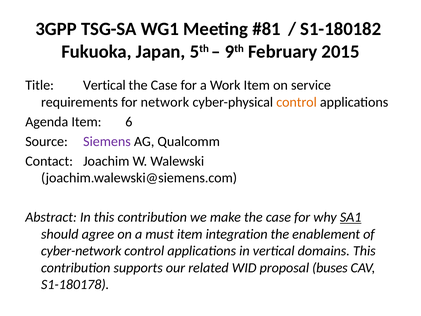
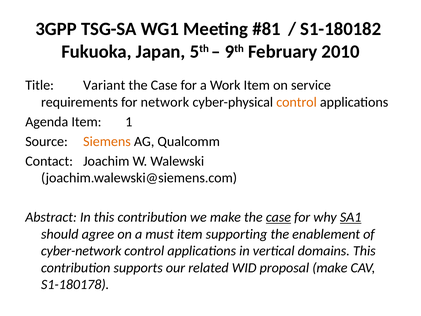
2015: 2015 -> 2010
Title Vertical: Vertical -> Variant
6: 6 -> 1
Siemens colour: purple -> orange
case at (278, 217) underline: none -> present
integration: integration -> supporting
proposal buses: buses -> make
